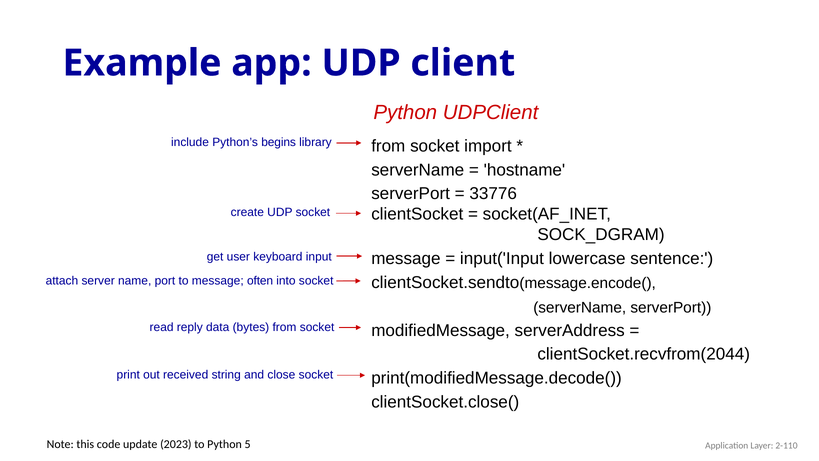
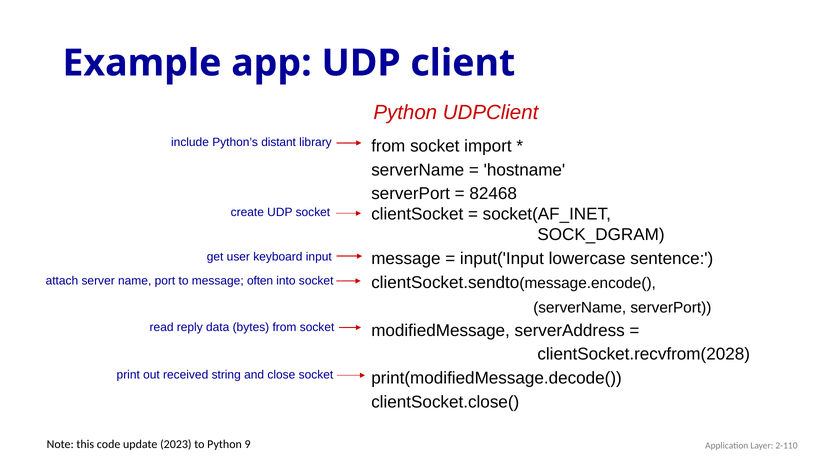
begins: begins -> distant
33776: 33776 -> 82468
clientSocket.recvfrom(2044: clientSocket.recvfrom(2044 -> clientSocket.recvfrom(2028
5: 5 -> 9
